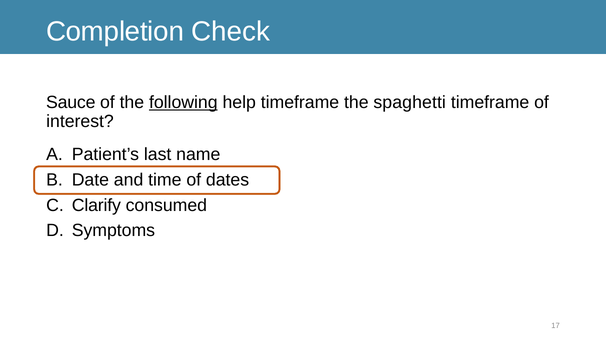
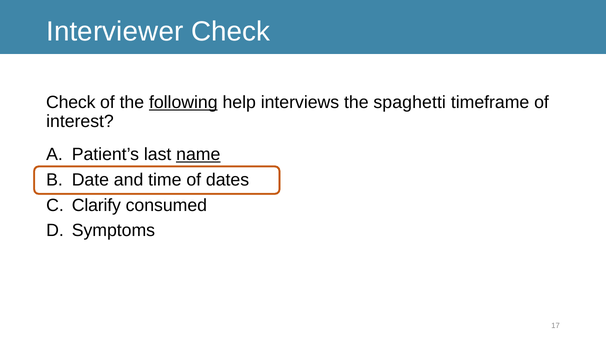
Completion: Completion -> Interviewer
Sauce at (71, 102): Sauce -> Check
help timeframe: timeframe -> interviews
name underline: none -> present
